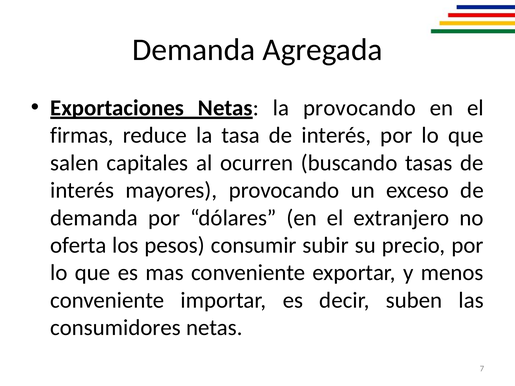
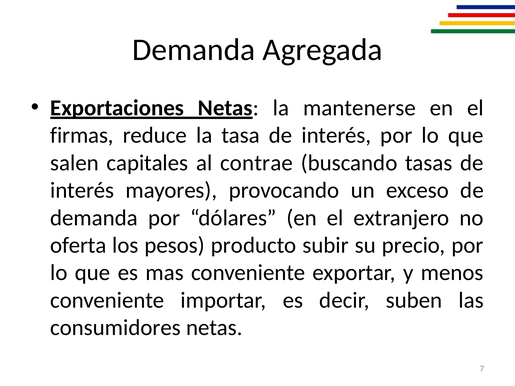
la provocando: provocando -> mantenerse
ocurren: ocurren -> contrae
consumir: consumir -> producto
